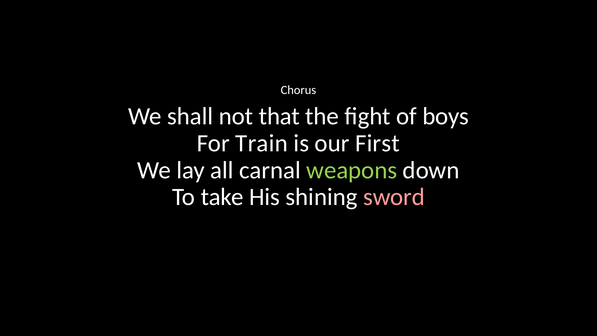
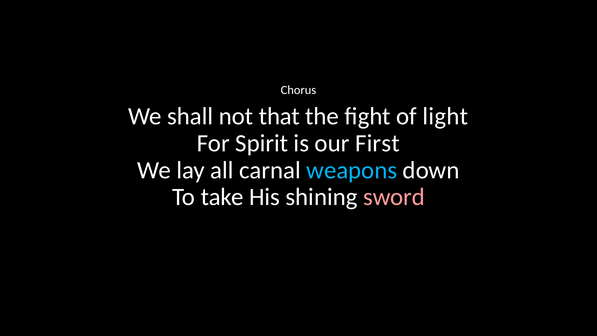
boys: boys -> light
Train: Train -> Spirit
weapons colour: light green -> light blue
